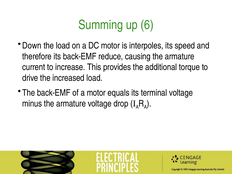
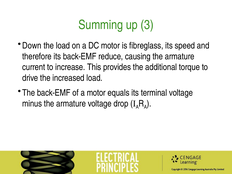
6: 6 -> 3
interpoles: interpoles -> fibreglass
